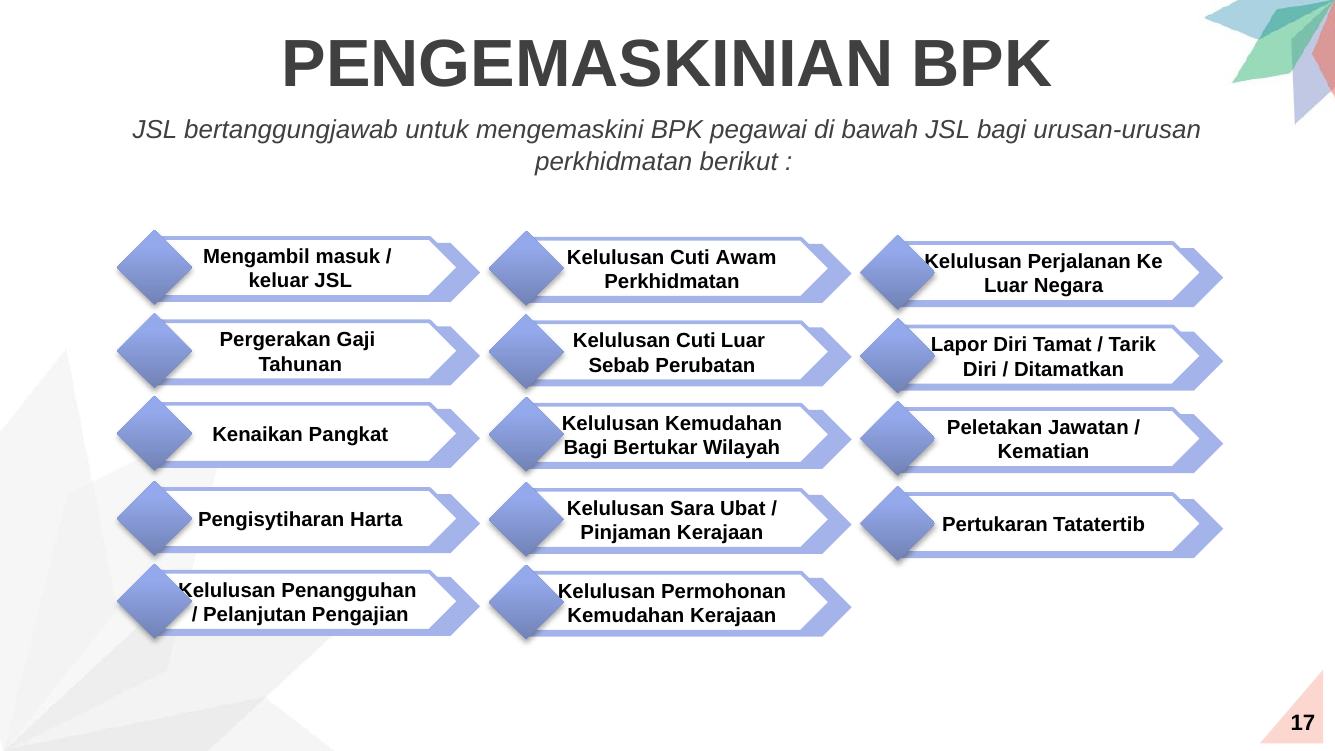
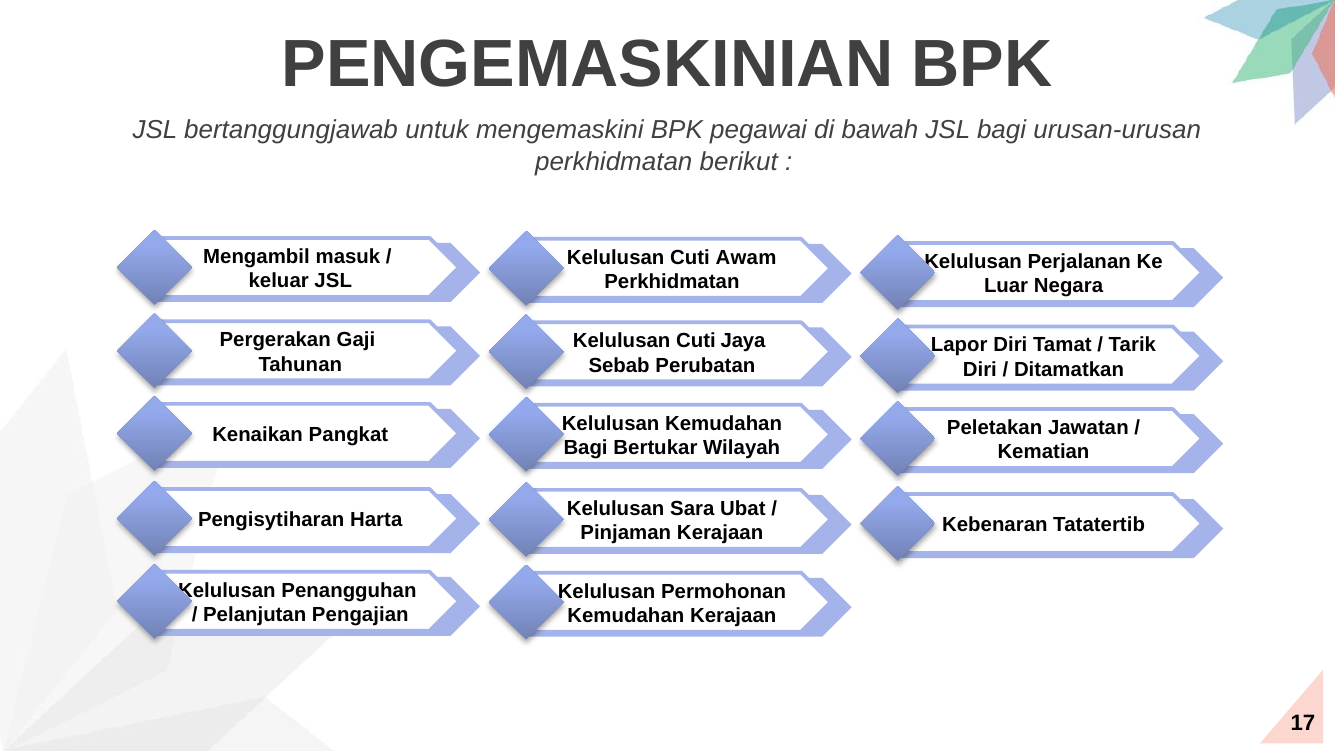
Cuti Luar: Luar -> Jaya
Pertukaran: Pertukaran -> Kebenaran
